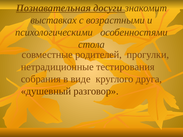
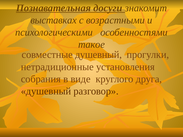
стола: стола -> такое
совместные родителей: родителей -> душевный
тестирования: тестирования -> установления
